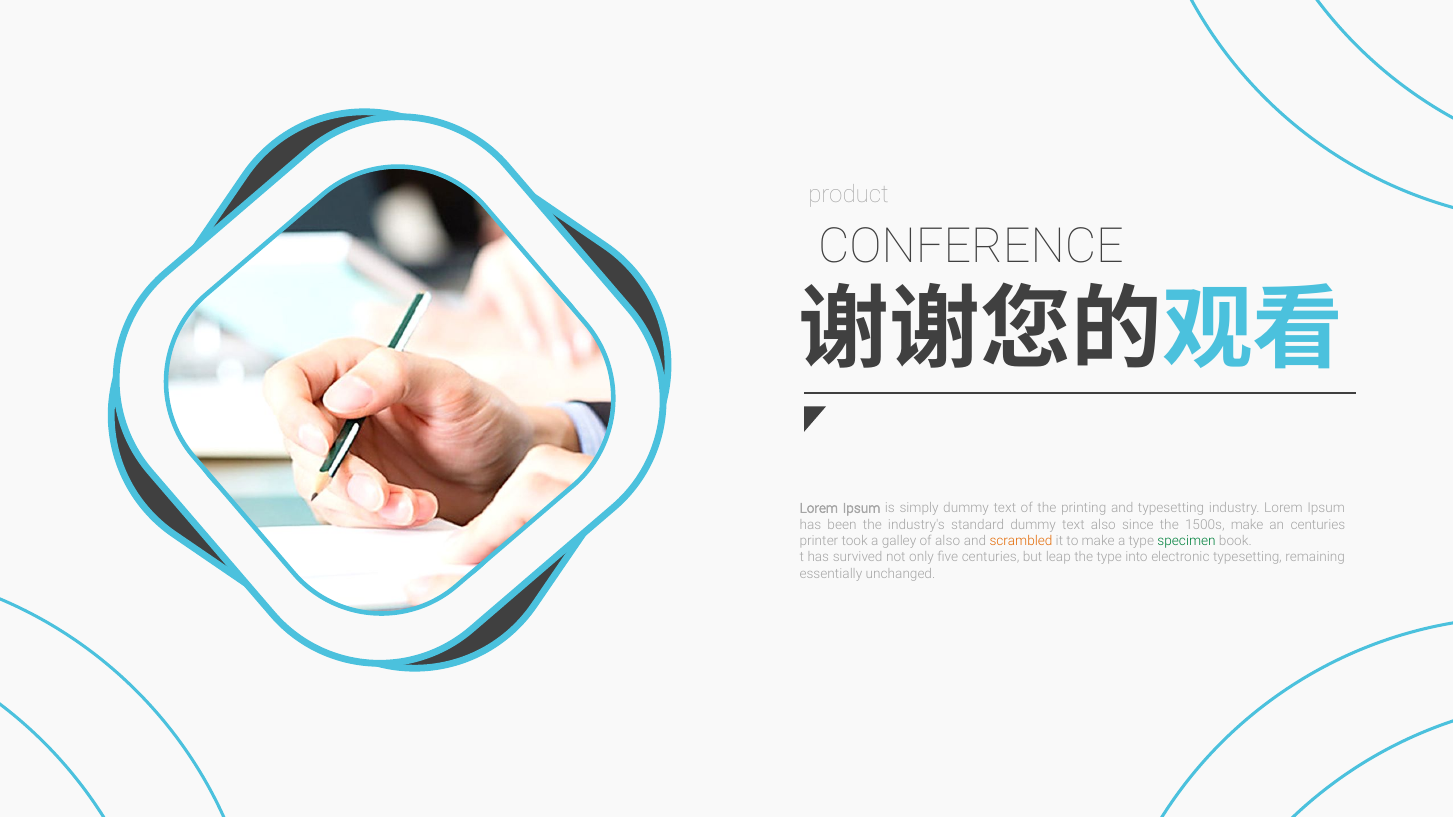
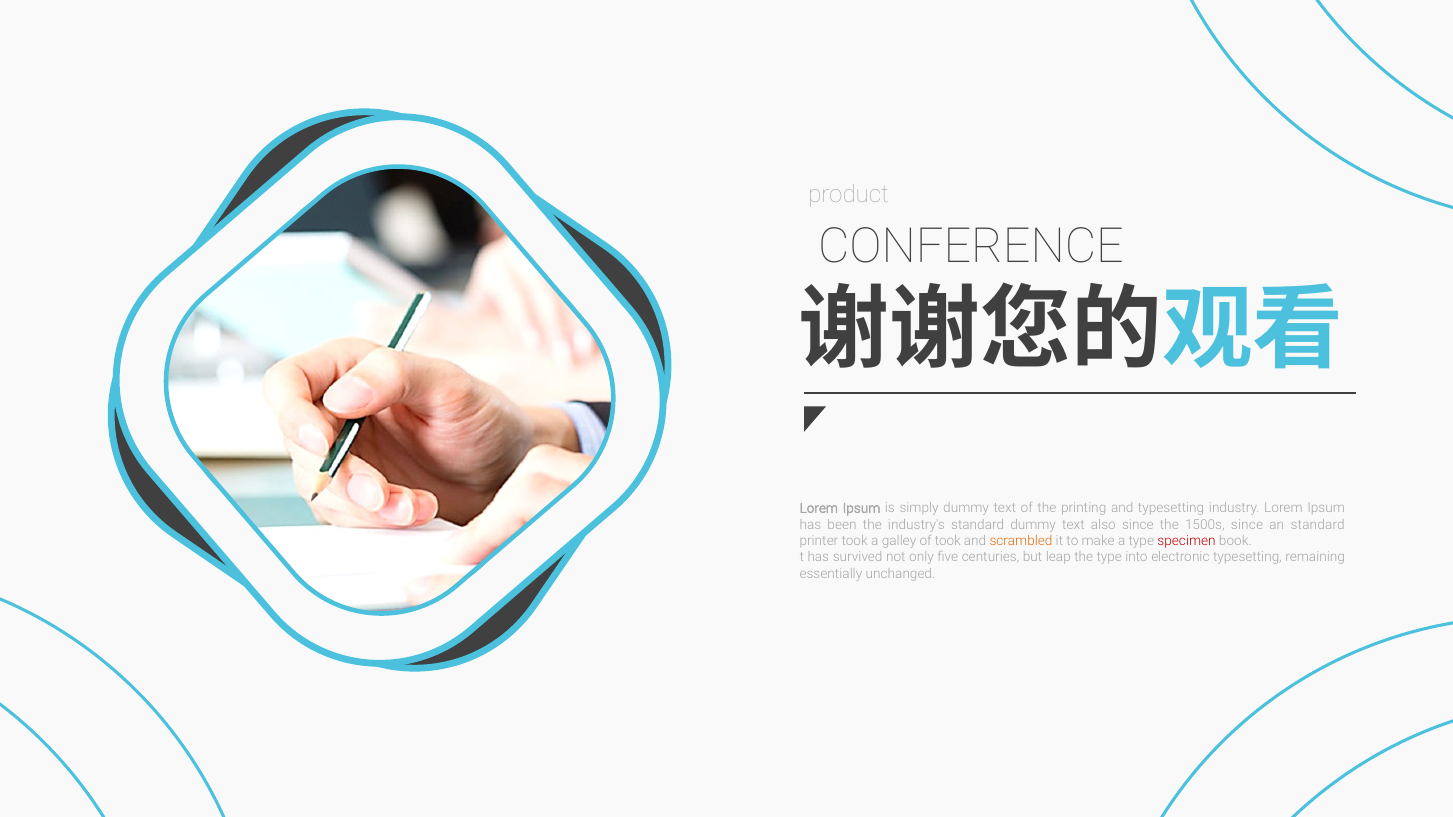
1500s make: make -> since
an centuries: centuries -> standard
also at (948, 541): also -> took
specimen colour: green -> red
